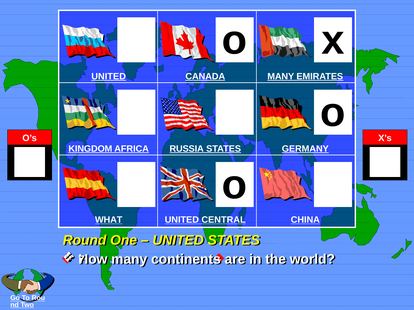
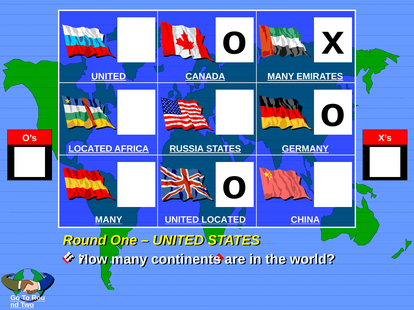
KINGDOM at (90, 149): KINGDOM -> LOCATED
WHAT at (109, 220): WHAT -> MANY
UNITED CENTRAL: CENTRAL -> LOCATED
